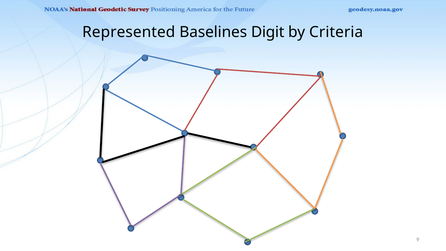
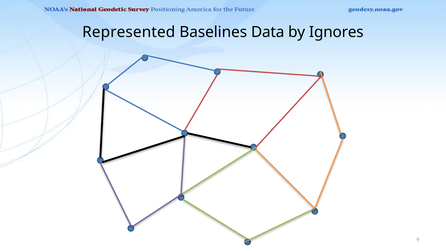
Digit: Digit -> Data
Criteria: Criteria -> Ignores
